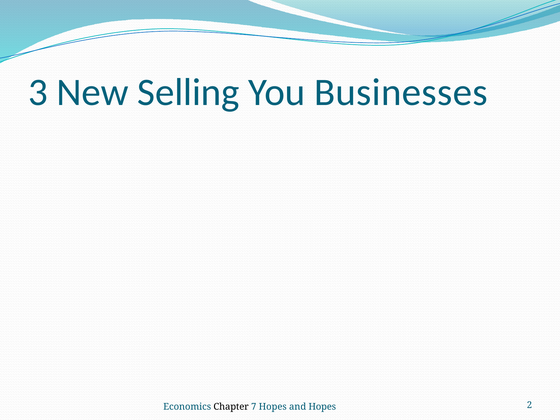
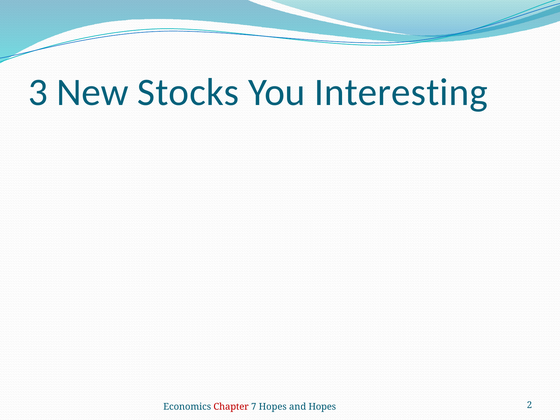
Selling: Selling -> Stocks
Businesses: Businesses -> Interesting
Chapter colour: black -> red
